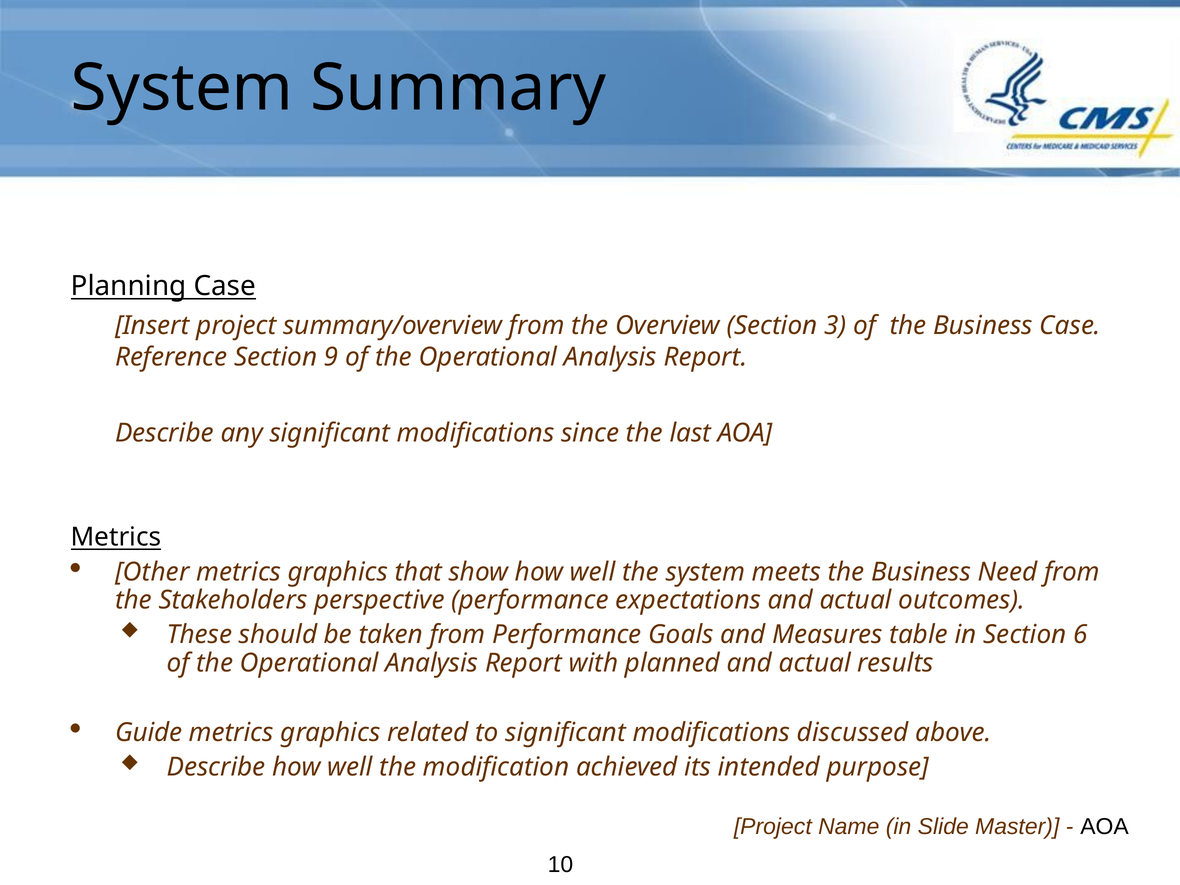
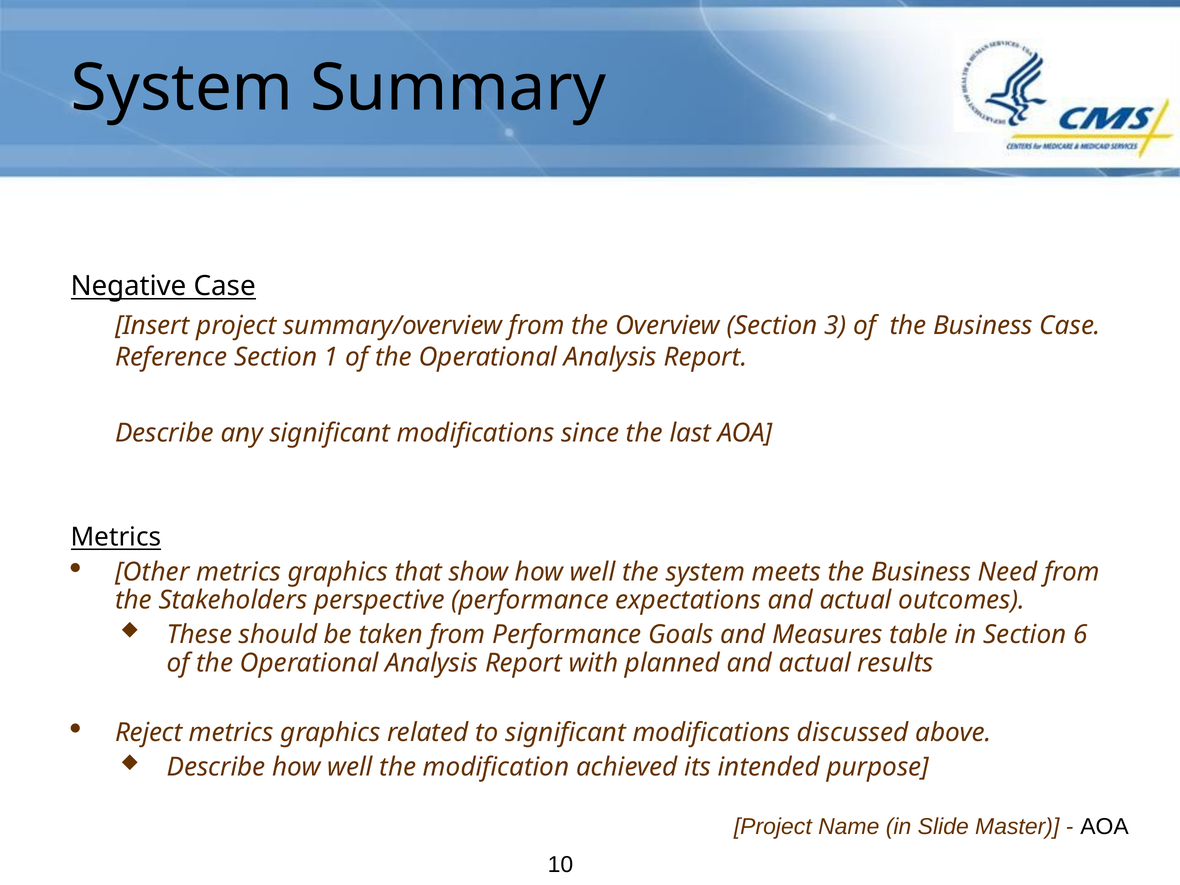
Planning: Planning -> Negative
9: 9 -> 1
Guide: Guide -> Reject
